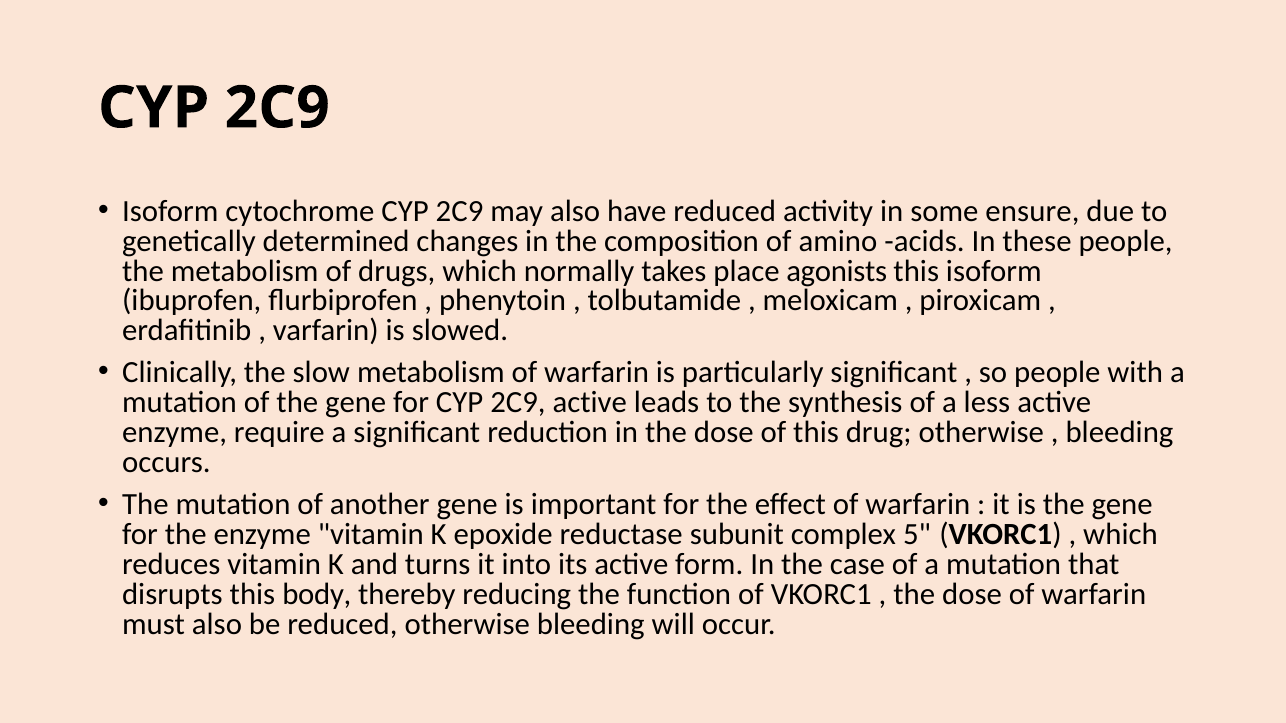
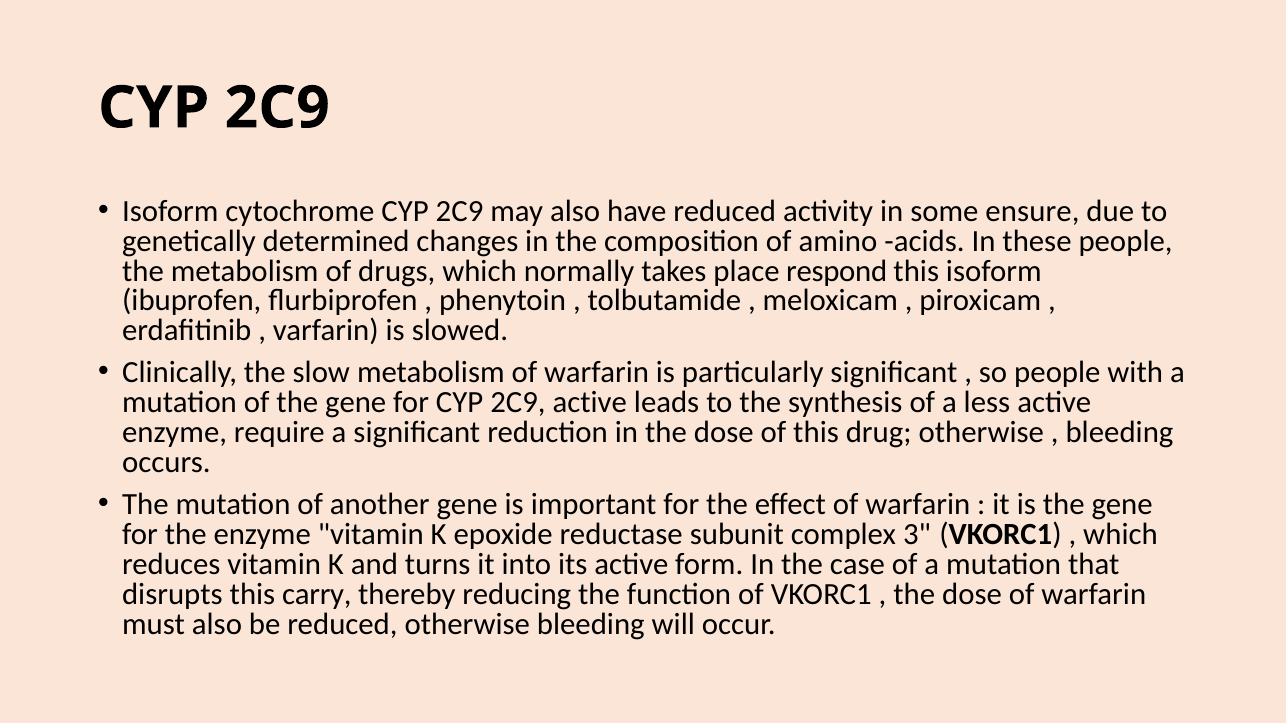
agonists: agonists -> respond
5: 5 -> 3
body: body -> carry
